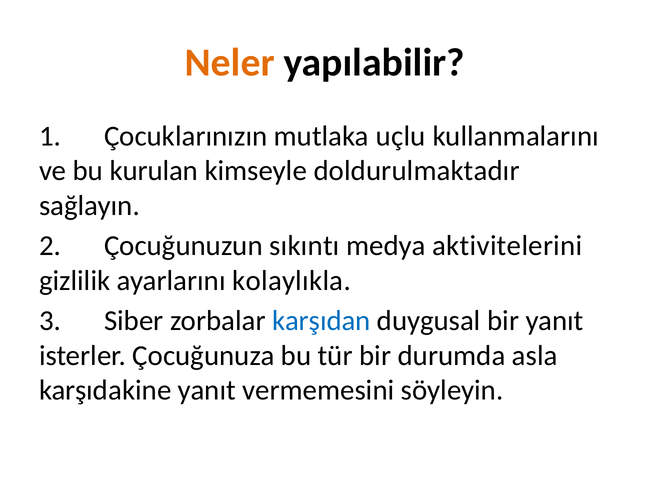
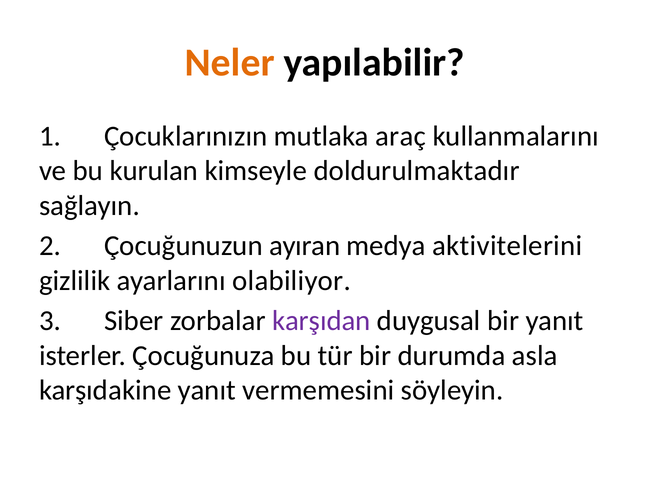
uçlu: uçlu -> araç
sıkıntı: sıkıntı -> ayıran
kolaylıkla: kolaylıkla -> olabiliyor
karşıdan colour: blue -> purple
